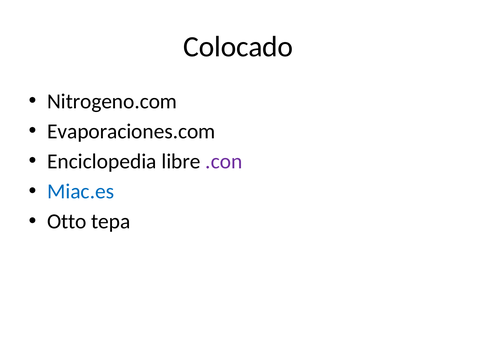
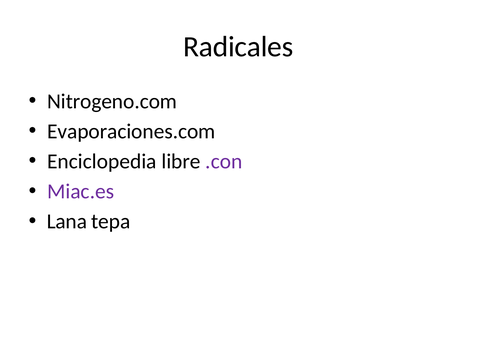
Colocado: Colocado -> Radicales
Miac.es colour: blue -> purple
Otto: Otto -> Lana
